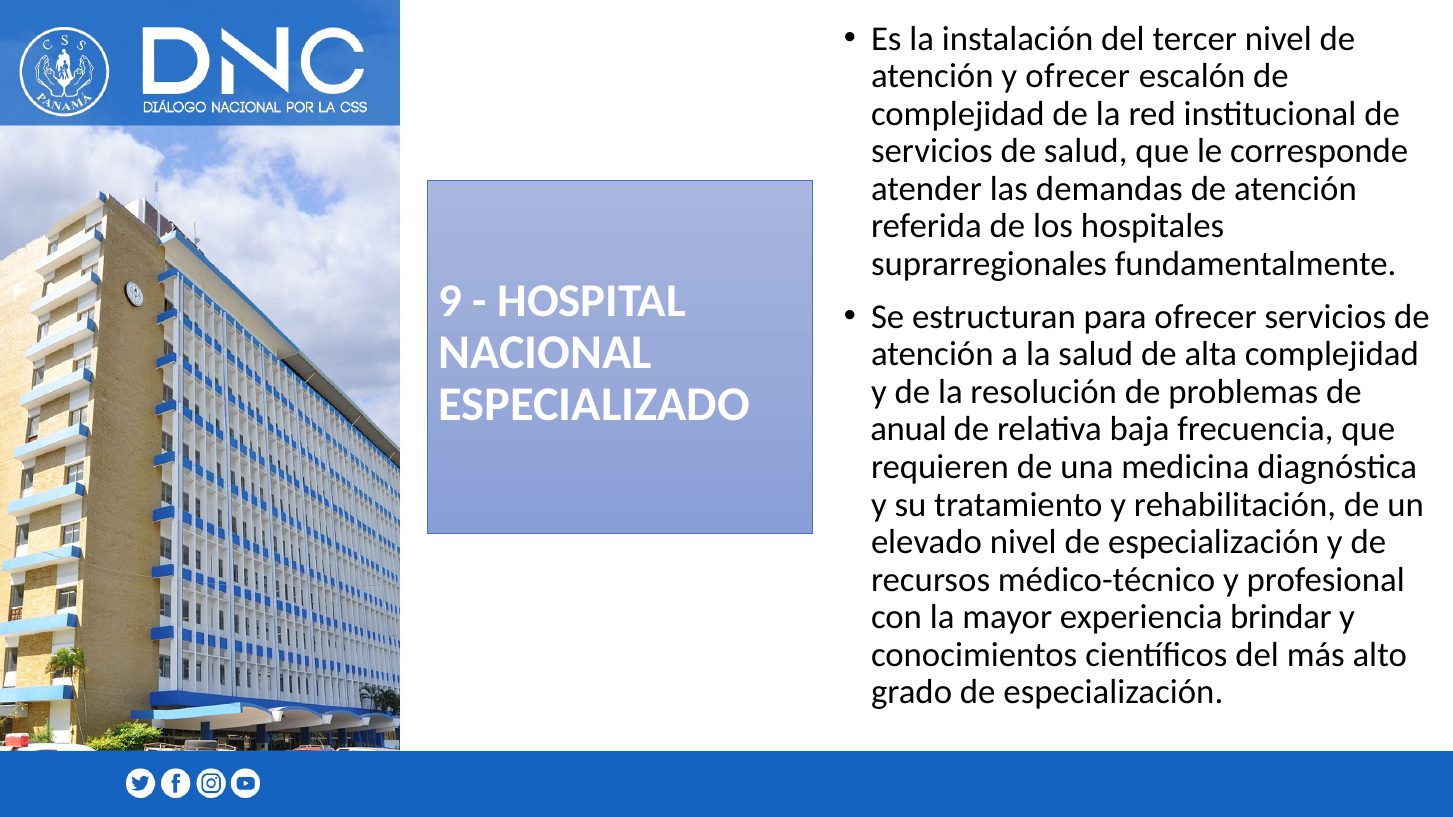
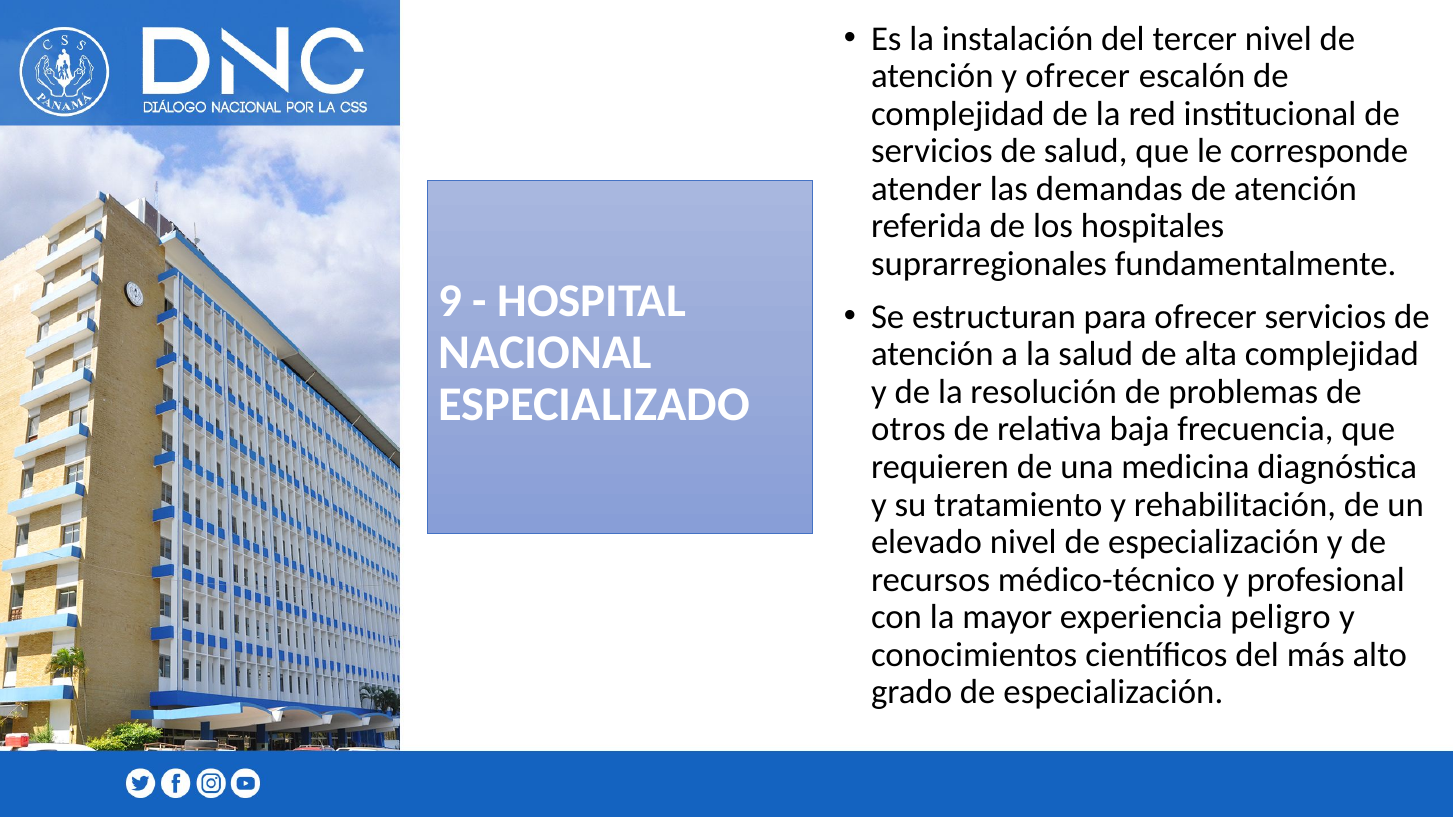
anual: anual -> otros
brindar: brindar -> peligro
